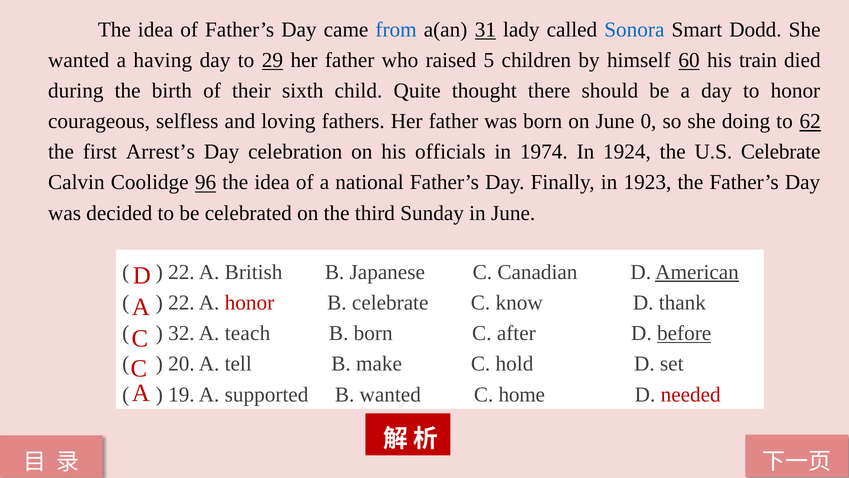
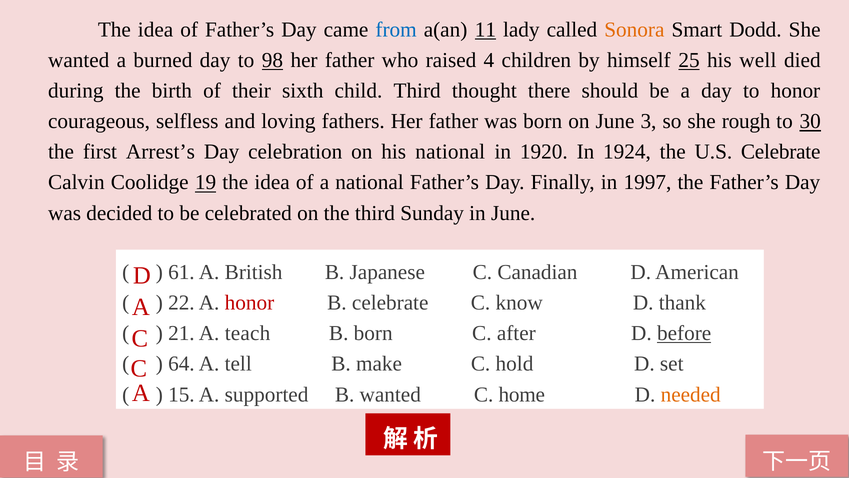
31: 31 -> 11
Sonora colour: blue -> orange
having: having -> burned
29: 29 -> 98
5: 5 -> 4
60: 60 -> 25
train: train -> well
child Quite: Quite -> Third
0: 0 -> 3
doing: doing -> rough
62: 62 -> 30
his officials: officials -> national
1974: 1974 -> 1920
96: 96 -> 19
1923: 1923 -> 1997
22 at (181, 272): 22 -> 61
American underline: present -> none
32: 32 -> 21
20: 20 -> 64
19: 19 -> 15
needed colour: red -> orange
